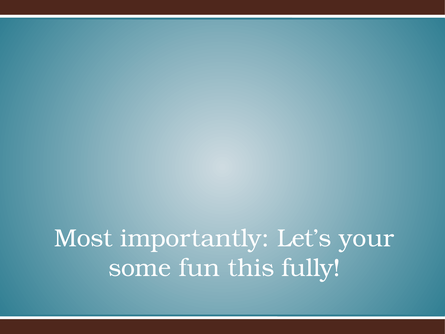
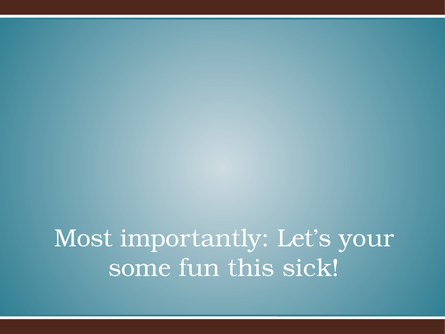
fully: fully -> sick
